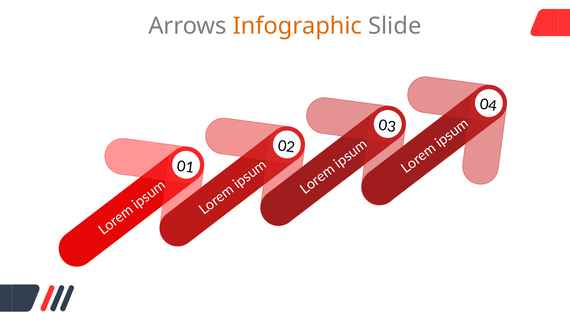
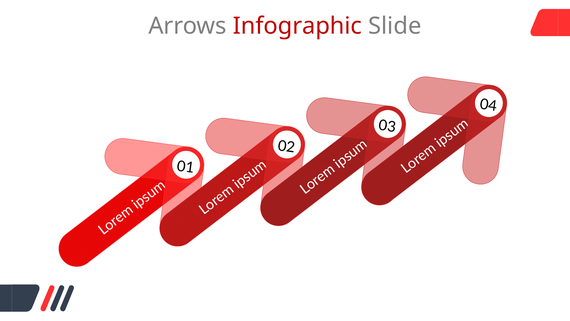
Infographic colour: orange -> red
